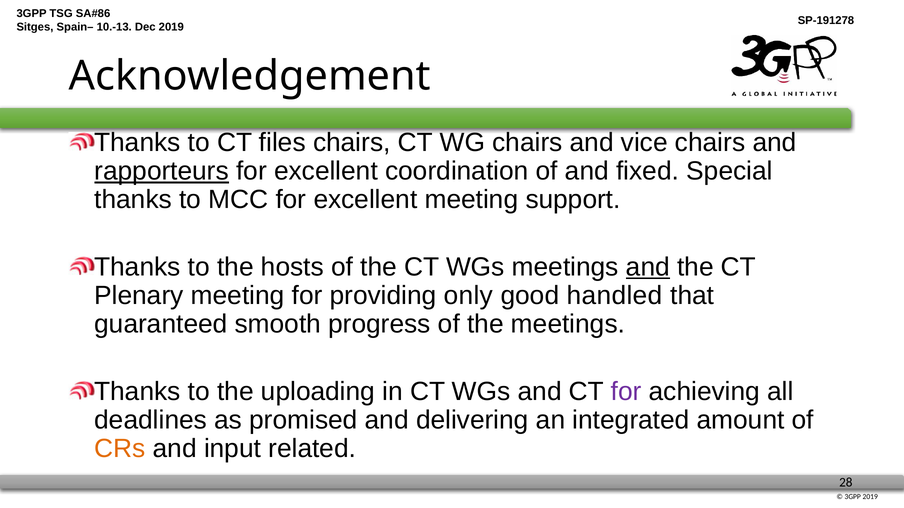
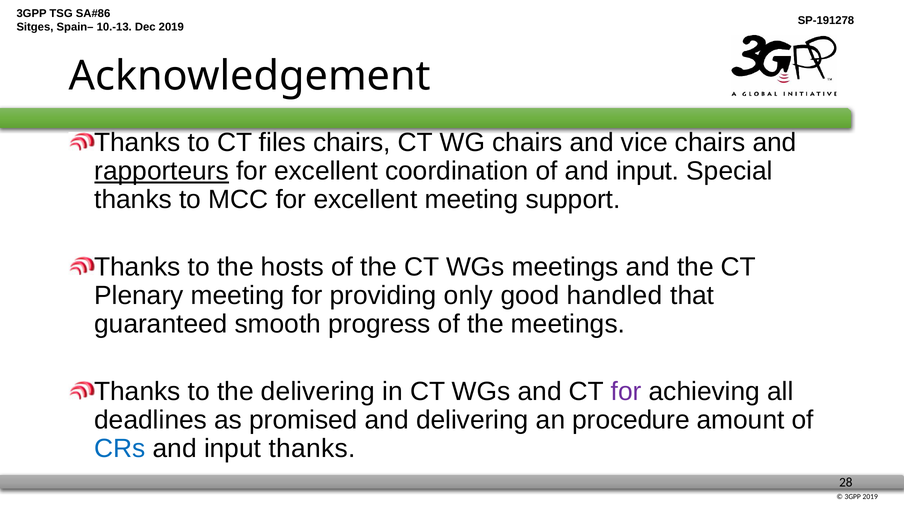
of and fixed: fixed -> input
and at (648, 267) underline: present -> none
the uploading: uploading -> delivering
integrated: integrated -> procedure
CRs colour: orange -> blue
input related: related -> thanks
